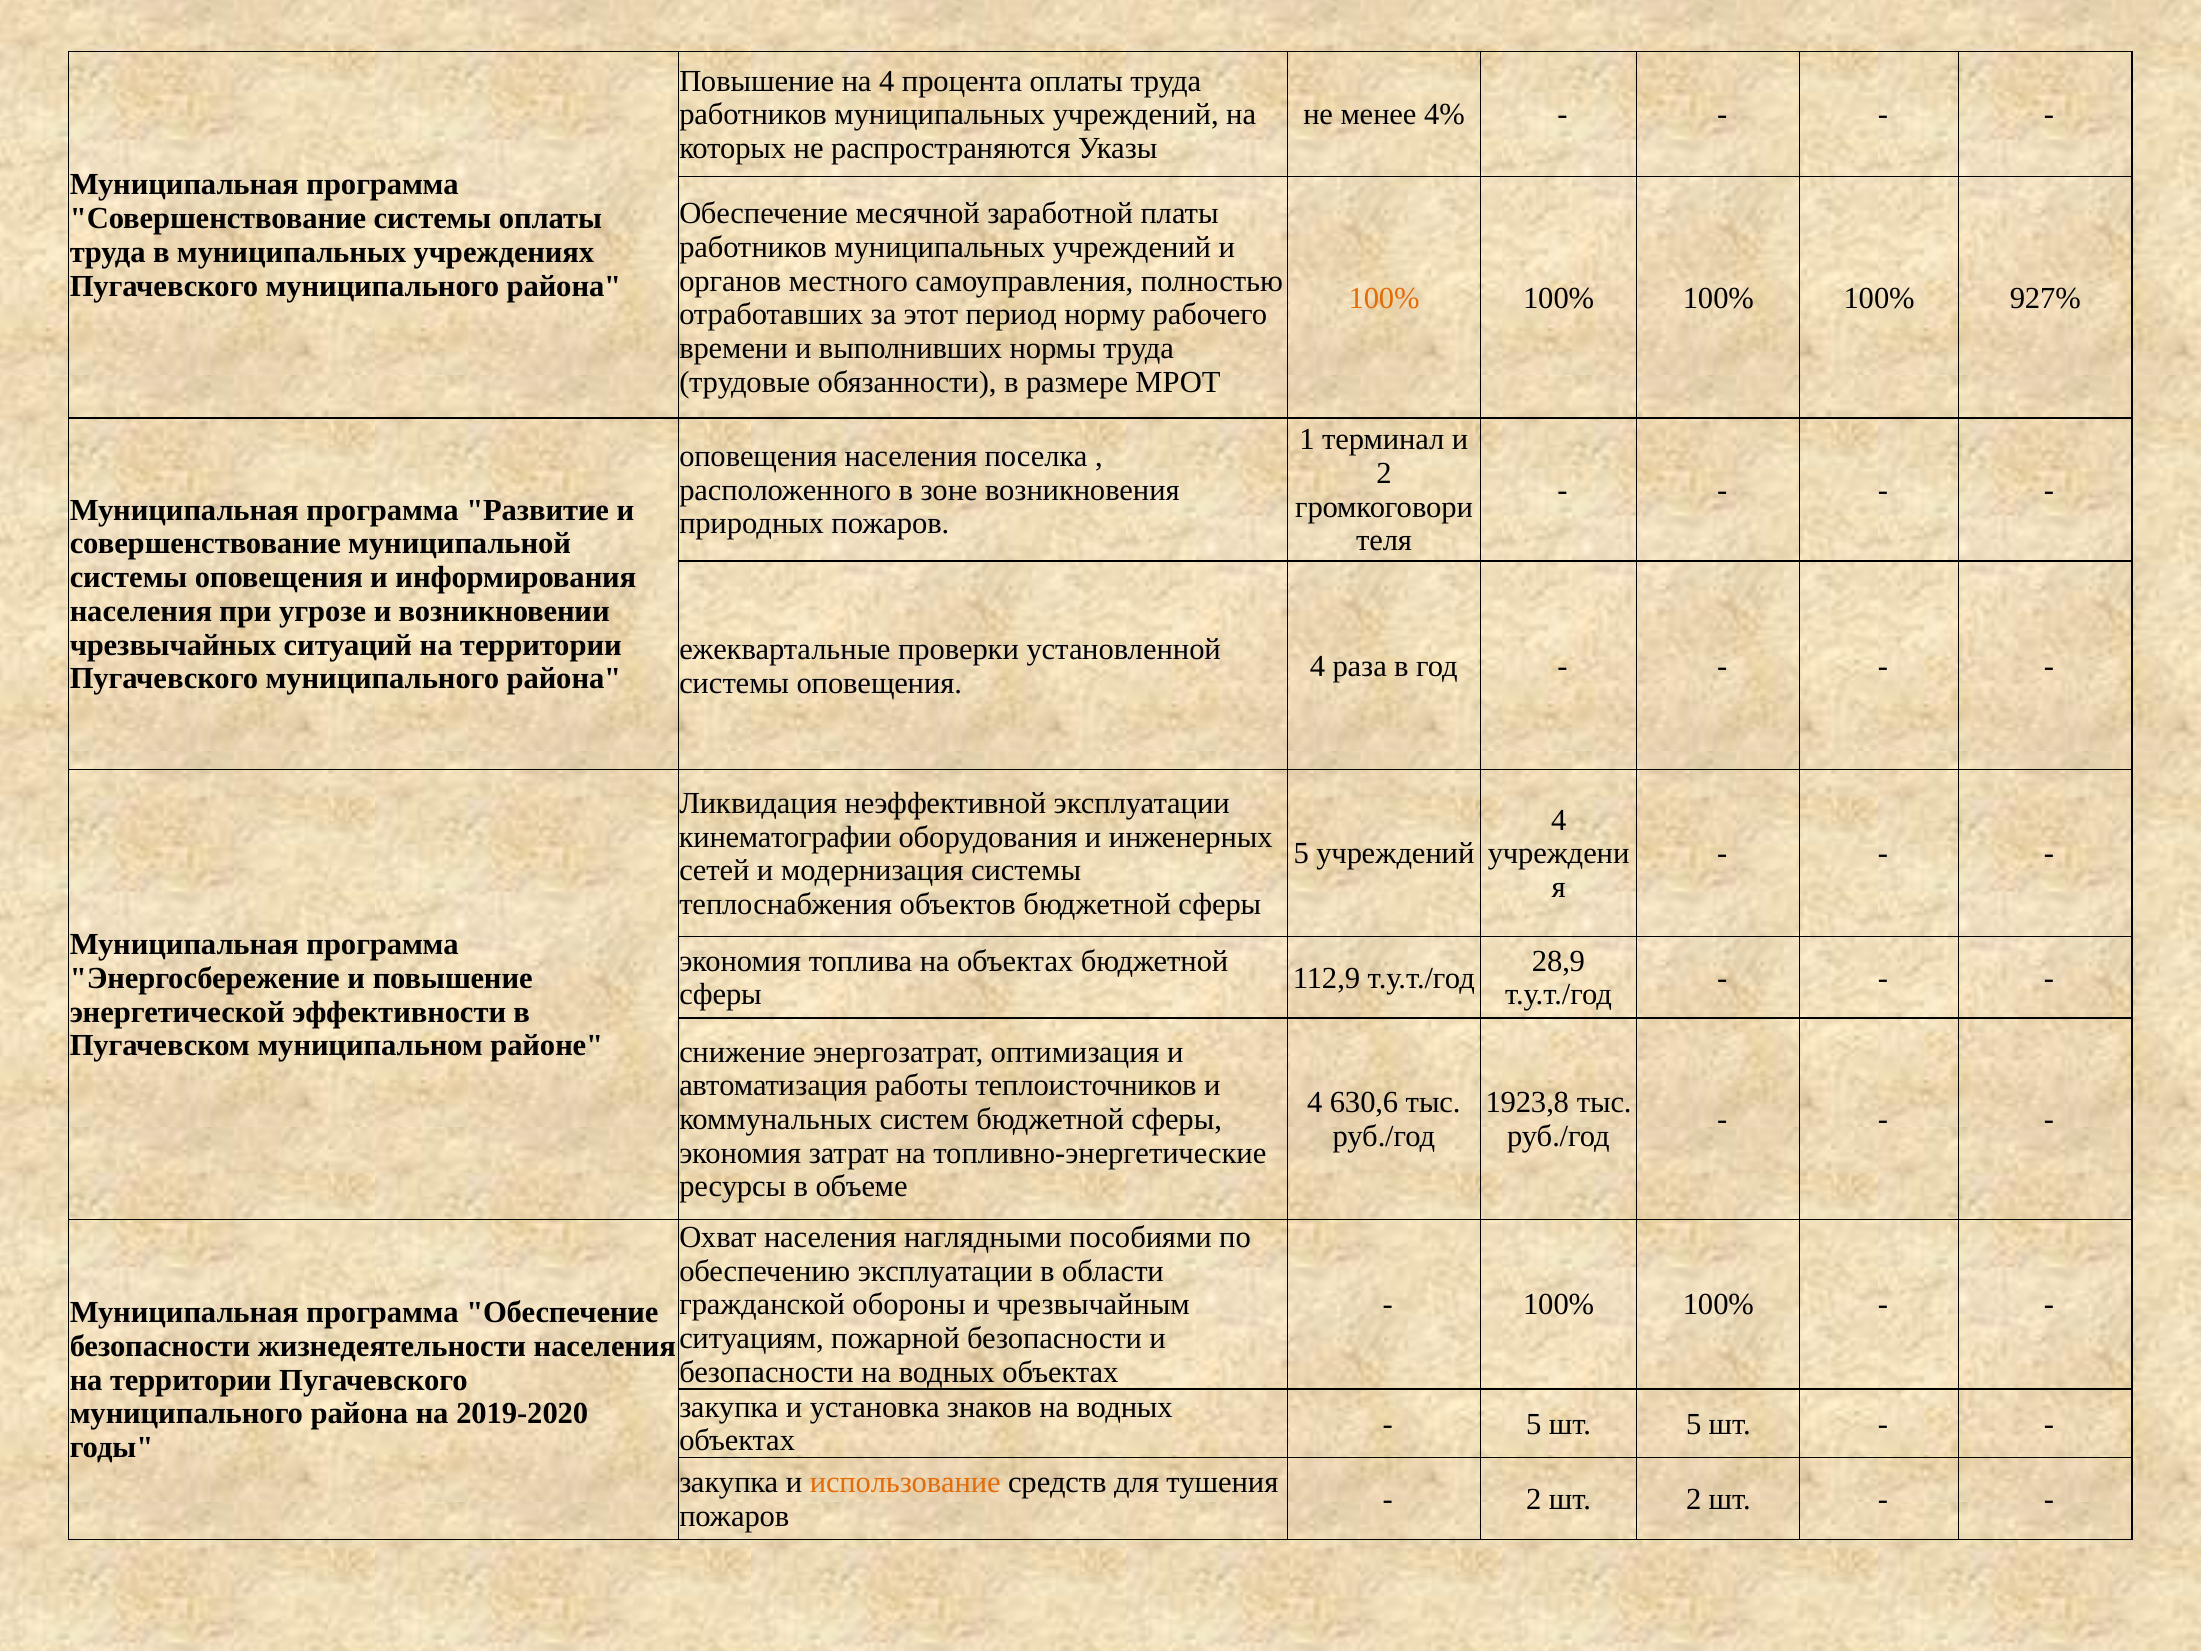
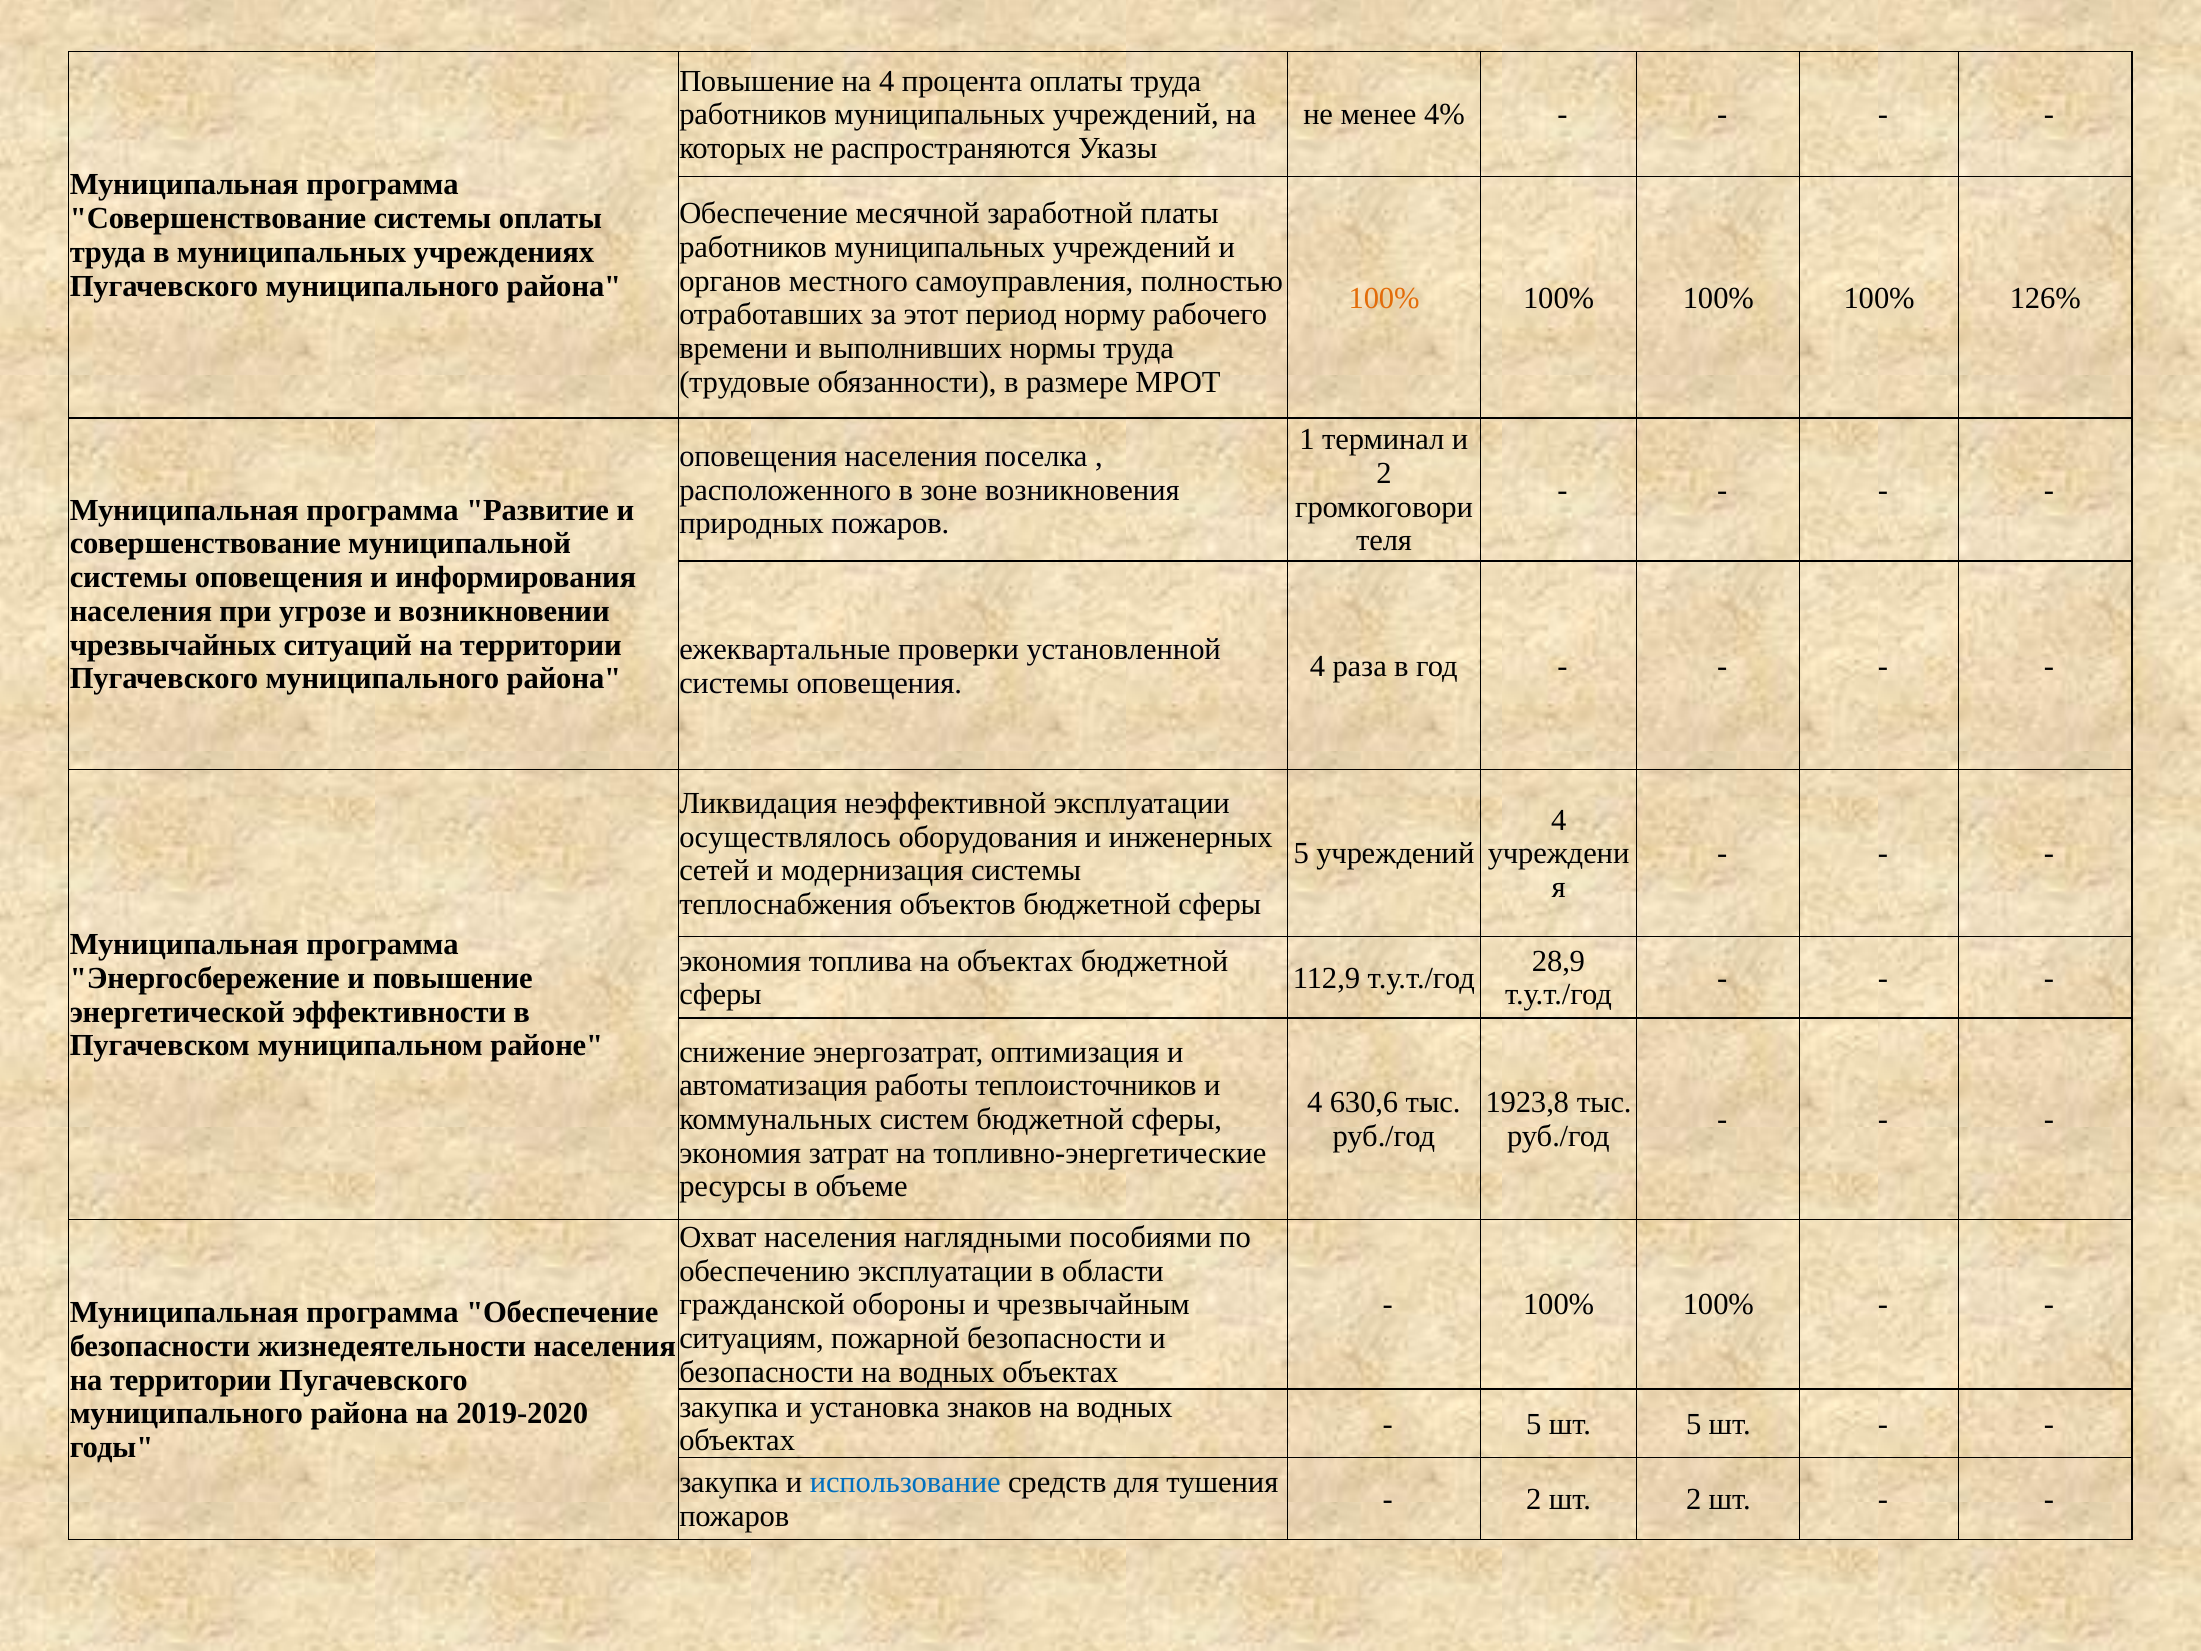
927%: 927% -> 126%
кинематографии: кинематографии -> осуществлялось
использование colour: orange -> blue
